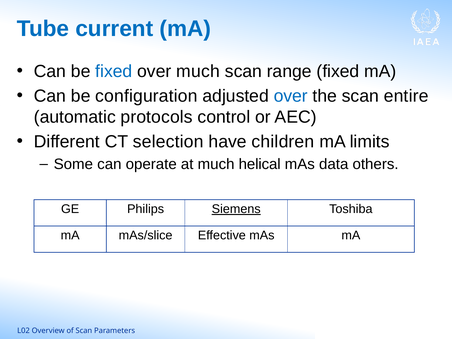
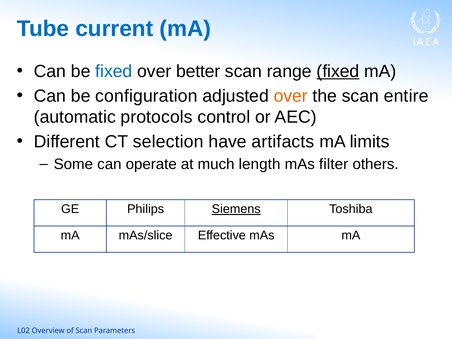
over much: much -> better
fixed at (338, 71) underline: none -> present
over at (291, 96) colour: blue -> orange
children: children -> artifacts
helical: helical -> length
data: data -> filter
